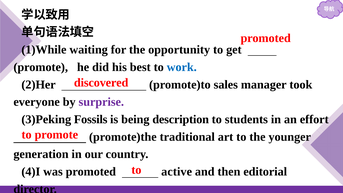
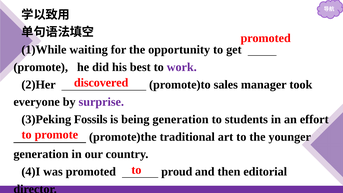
work colour: blue -> purple
being description: description -> generation
active: active -> proud
